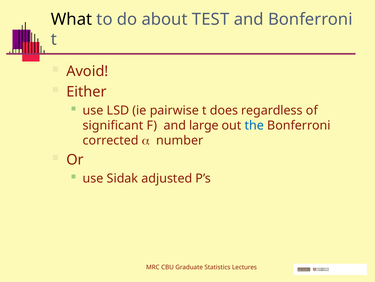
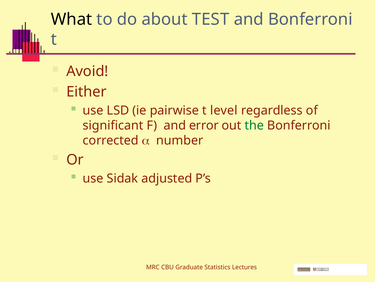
does: does -> level
large: large -> error
the colour: blue -> green
